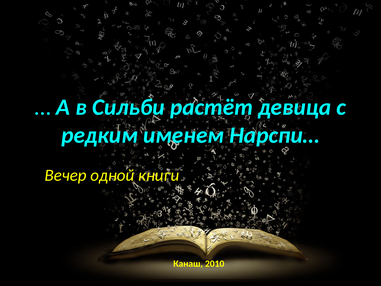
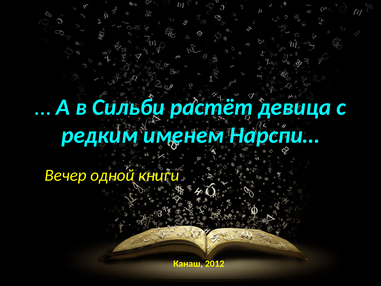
2010: 2010 -> 2012
